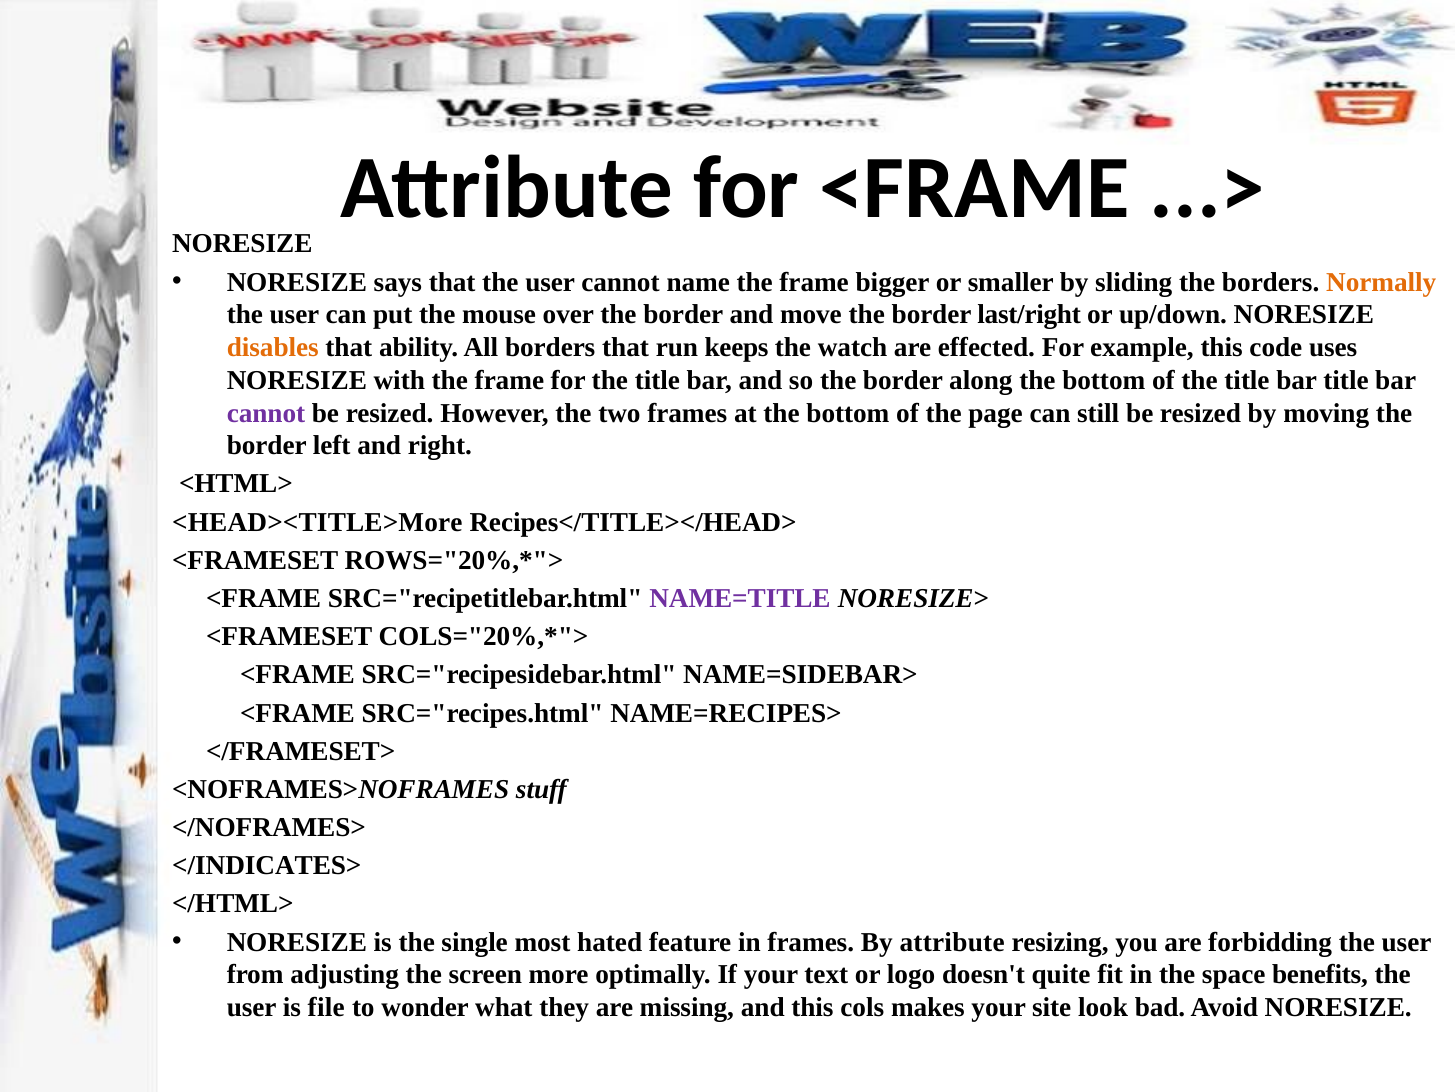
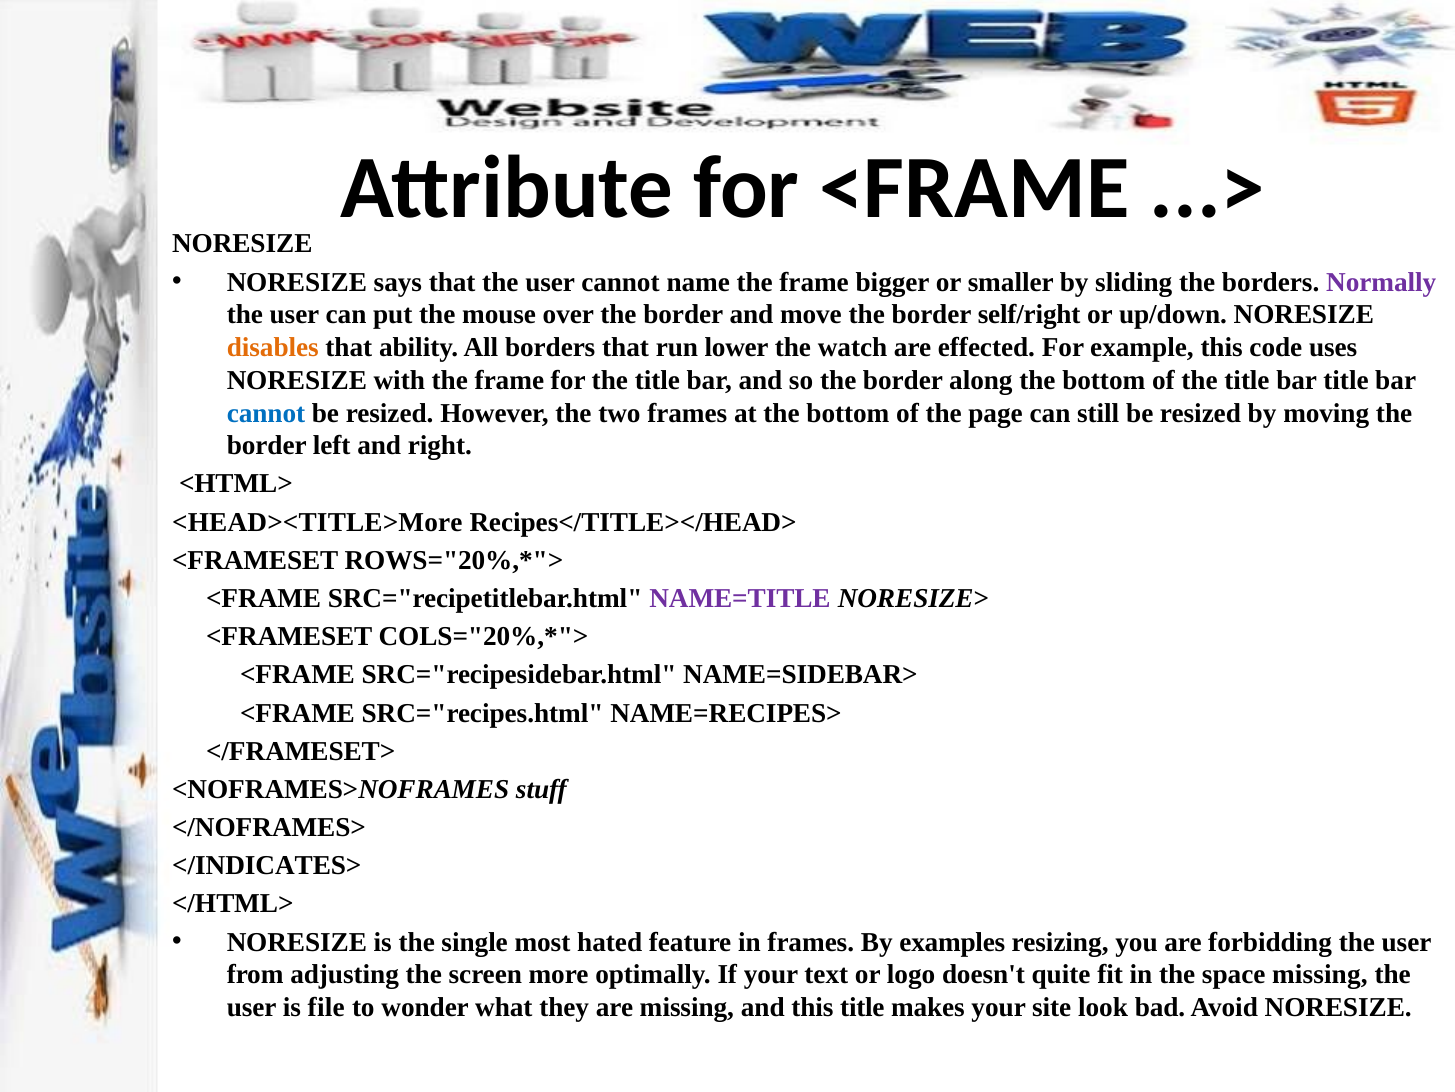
Normally colour: orange -> purple
last/right: last/right -> self/right
keeps: keeps -> lower
cannot at (266, 413) colour: purple -> blue
By attribute: attribute -> examples
space benefits: benefits -> missing
this cols: cols -> title
